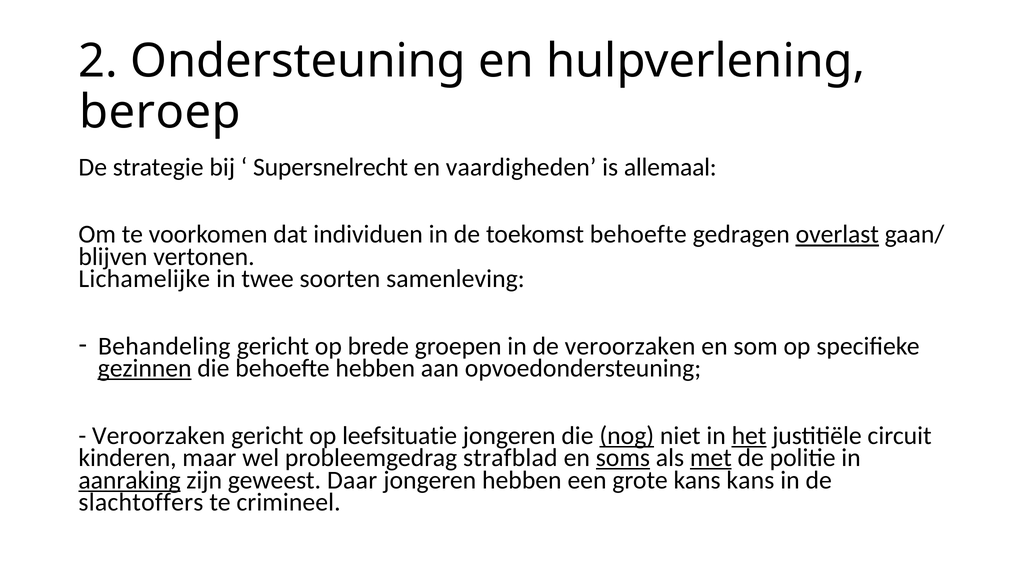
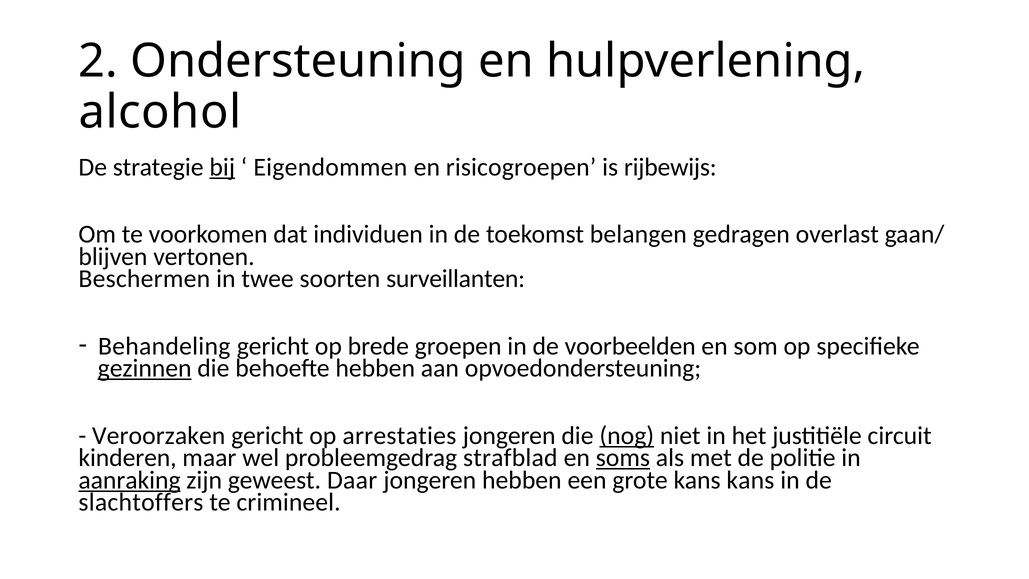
beroep: beroep -> alcohol
bij underline: none -> present
Supersnelrecht: Supersnelrecht -> Eigendommen
vaardigheden: vaardigheden -> risicogroepen
allemaal: allemaal -> rijbewijs
toekomst behoefte: behoefte -> belangen
overlast underline: present -> none
Lichamelijke: Lichamelijke -> Beschermen
samenleving: samenleving -> surveillanten
de veroorzaken: veroorzaken -> voorbeelden
leefsituatie: leefsituatie -> arrestaties
het underline: present -> none
met underline: present -> none
